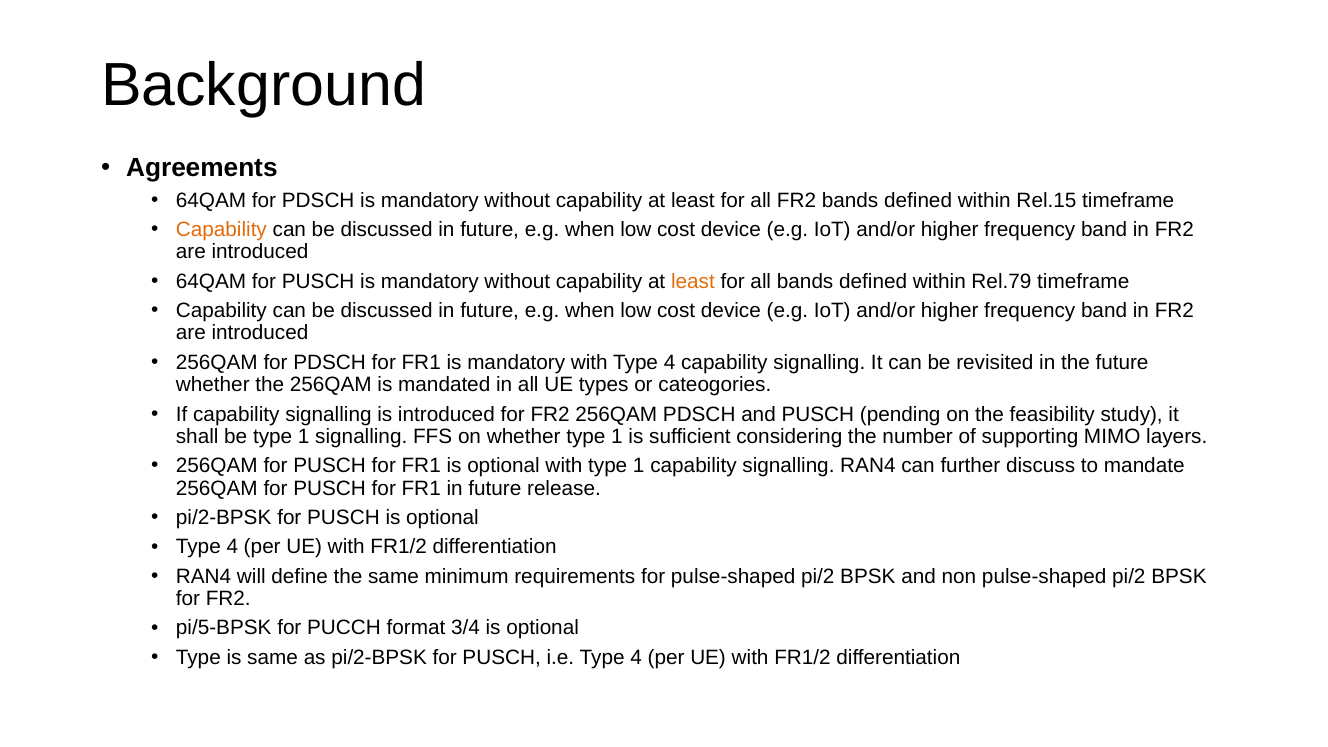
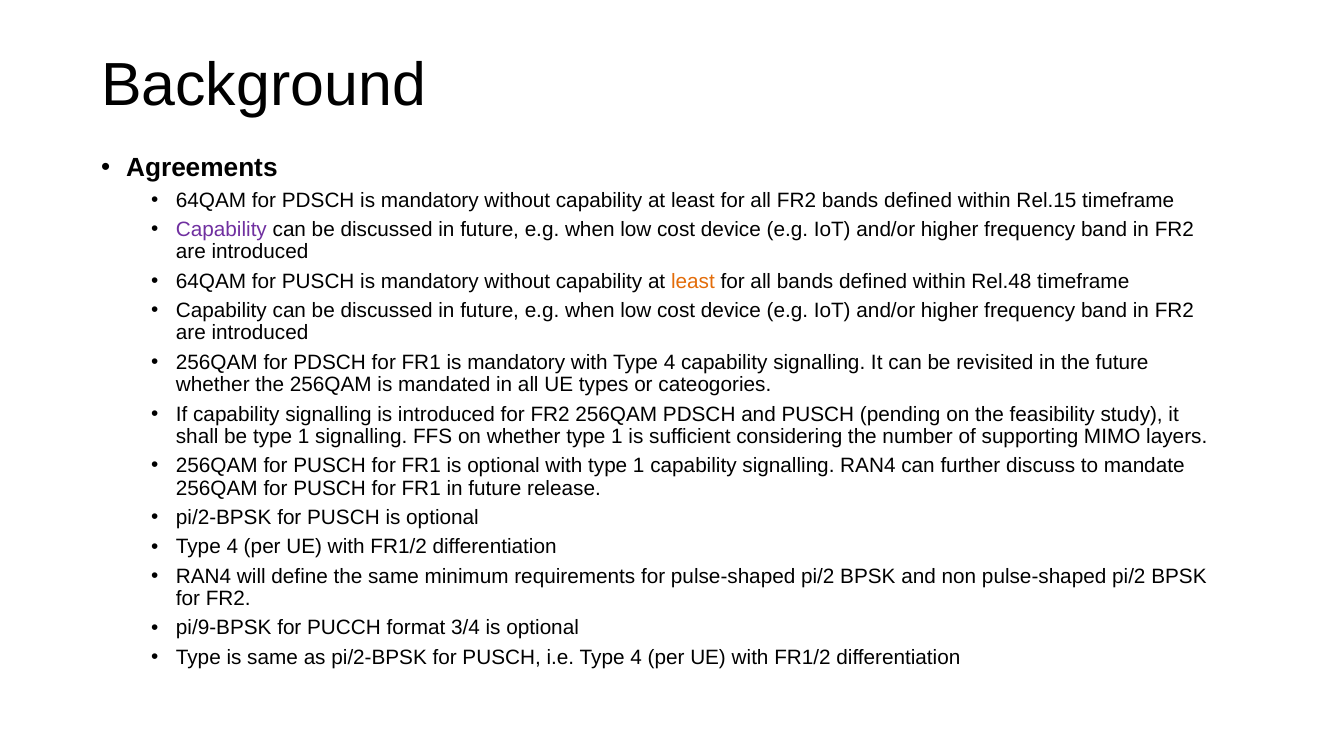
Capability at (221, 230) colour: orange -> purple
Rel.79: Rel.79 -> Rel.48
pi/5-BPSK: pi/5-BPSK -> pi/9-BPSK
